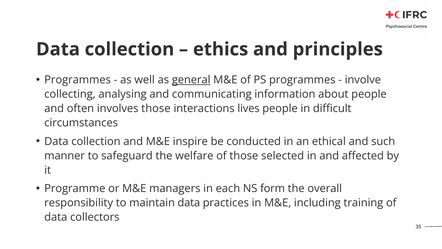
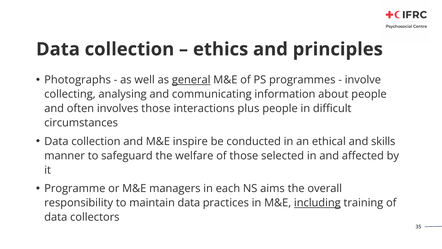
Programmes at (78, 80): Programmes -> Photographs
lives: lives -> plus
such: such -> skills
form: form -> aims
including underline: none -> present
